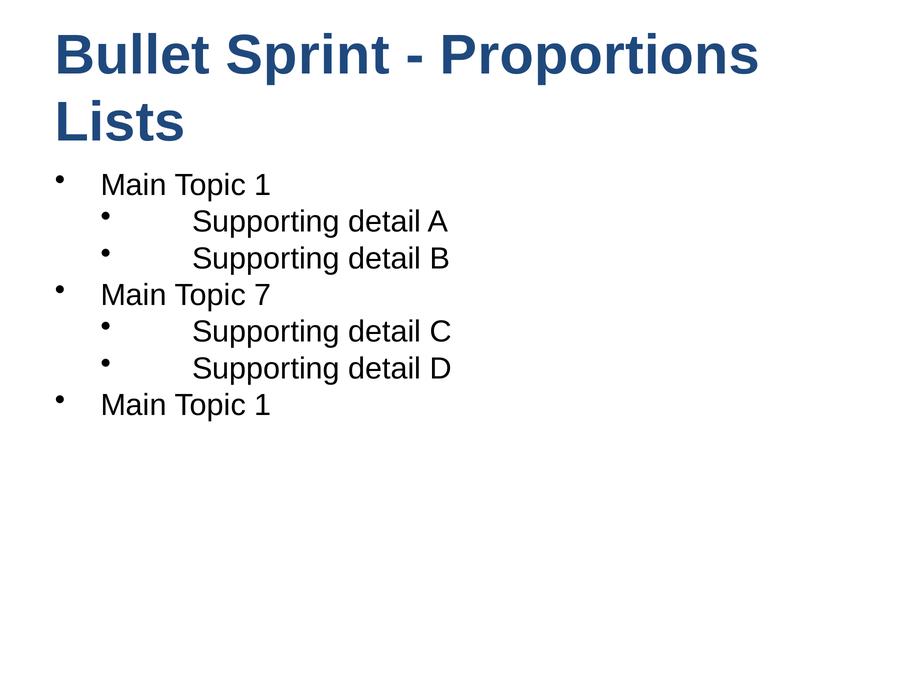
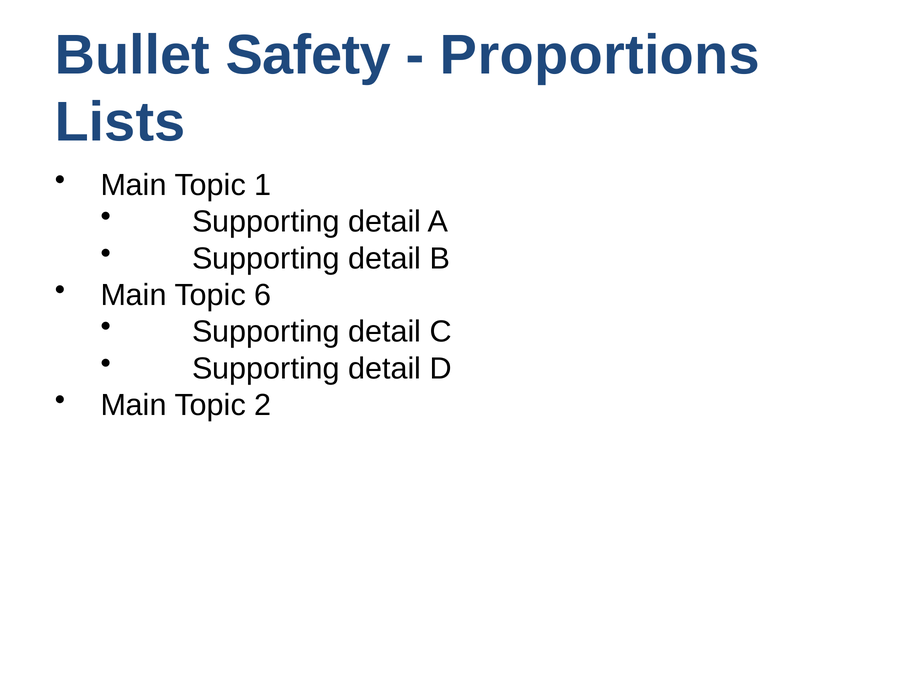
Sprint: Sprint -> Safety
7: 7 -> 6
1 at (263, 405): 1 -> 2
